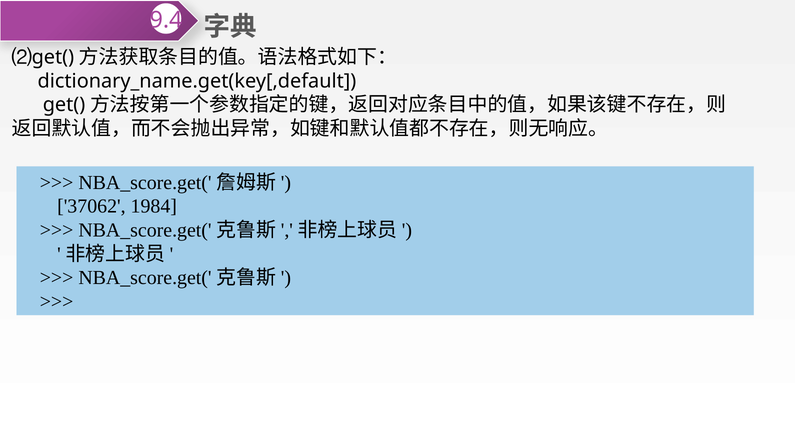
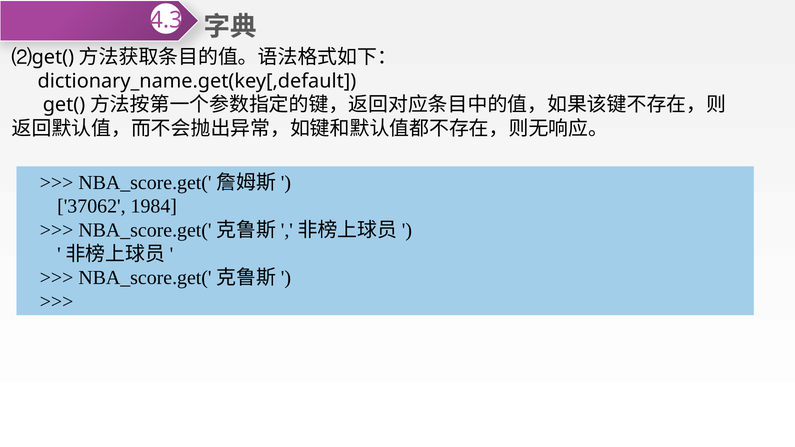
9.4: 9.4 -> 4.3
